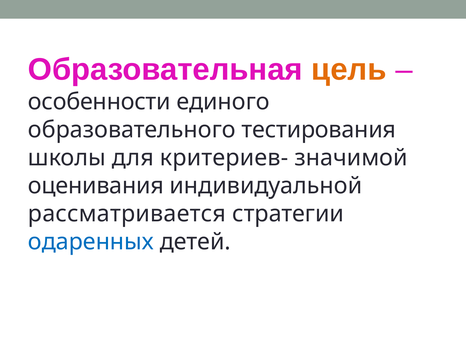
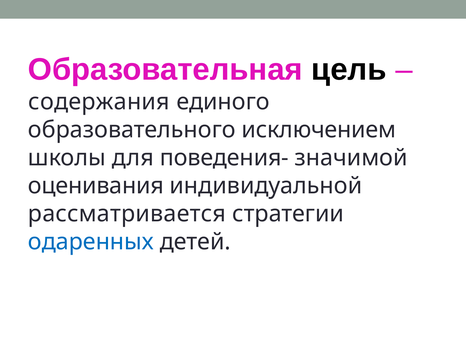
цель colour: orange -> black
особенности: особенности -> содержания
тестирования: тестирования -> исключением
критериев-: критериев- -> поведения-
